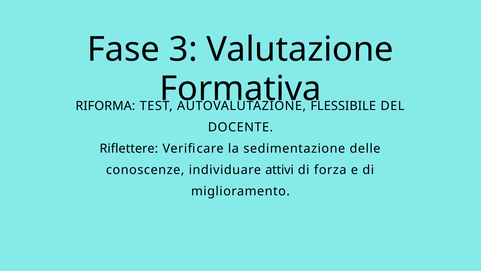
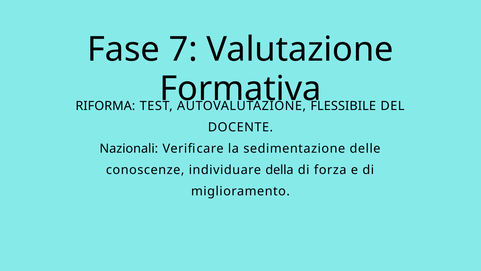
3: 3 -> 7
Riflettere: Riflettere -> Nazionali
attivi: attivi -> della
